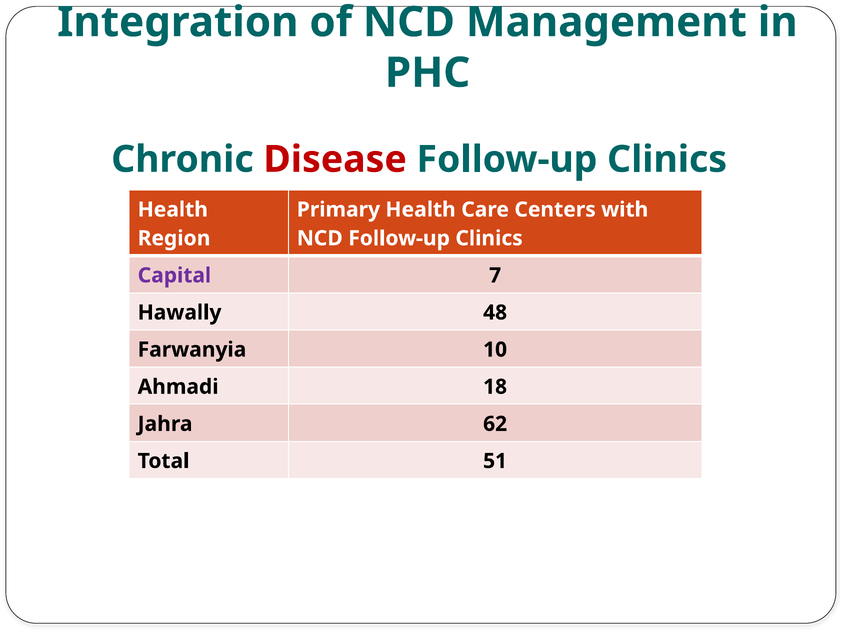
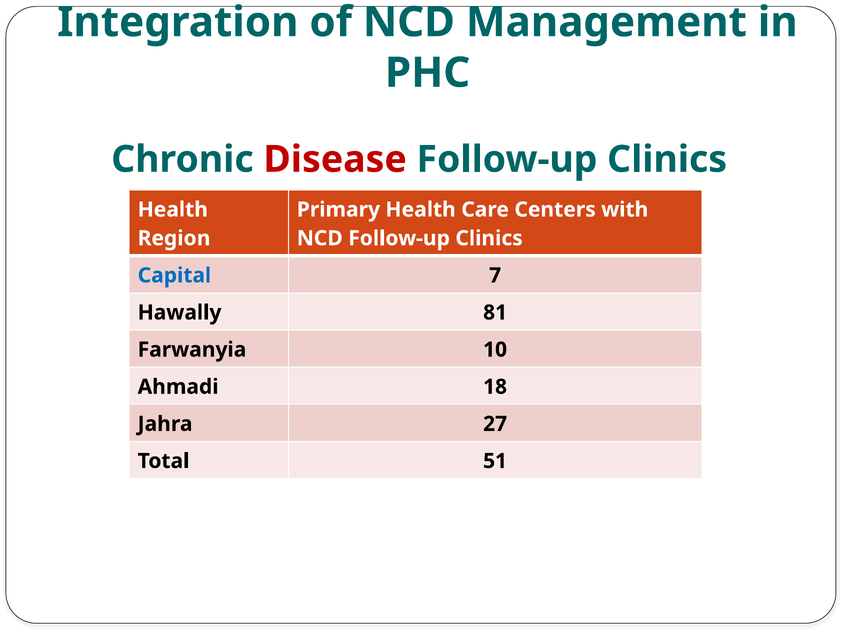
Capital colour: purple -> blue
48: 48 -> 81
62: 62 -> 27
